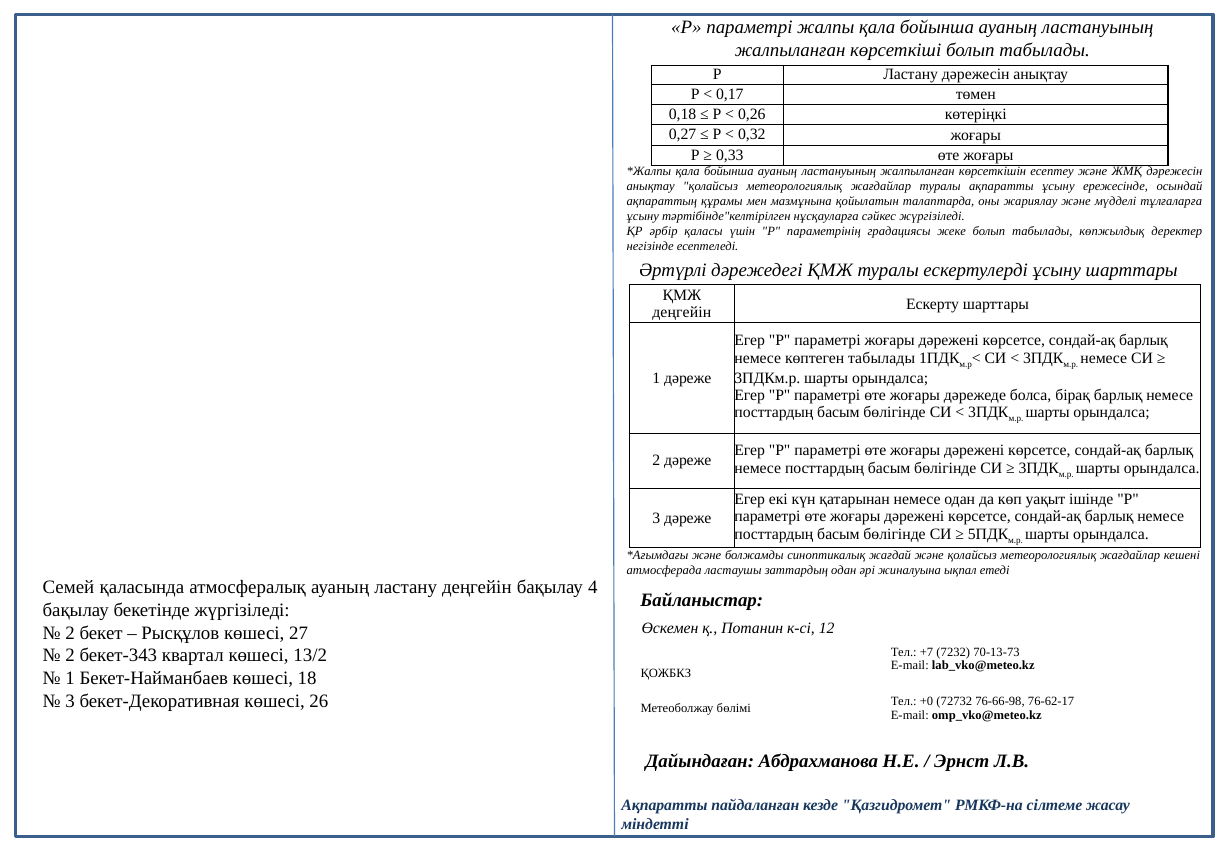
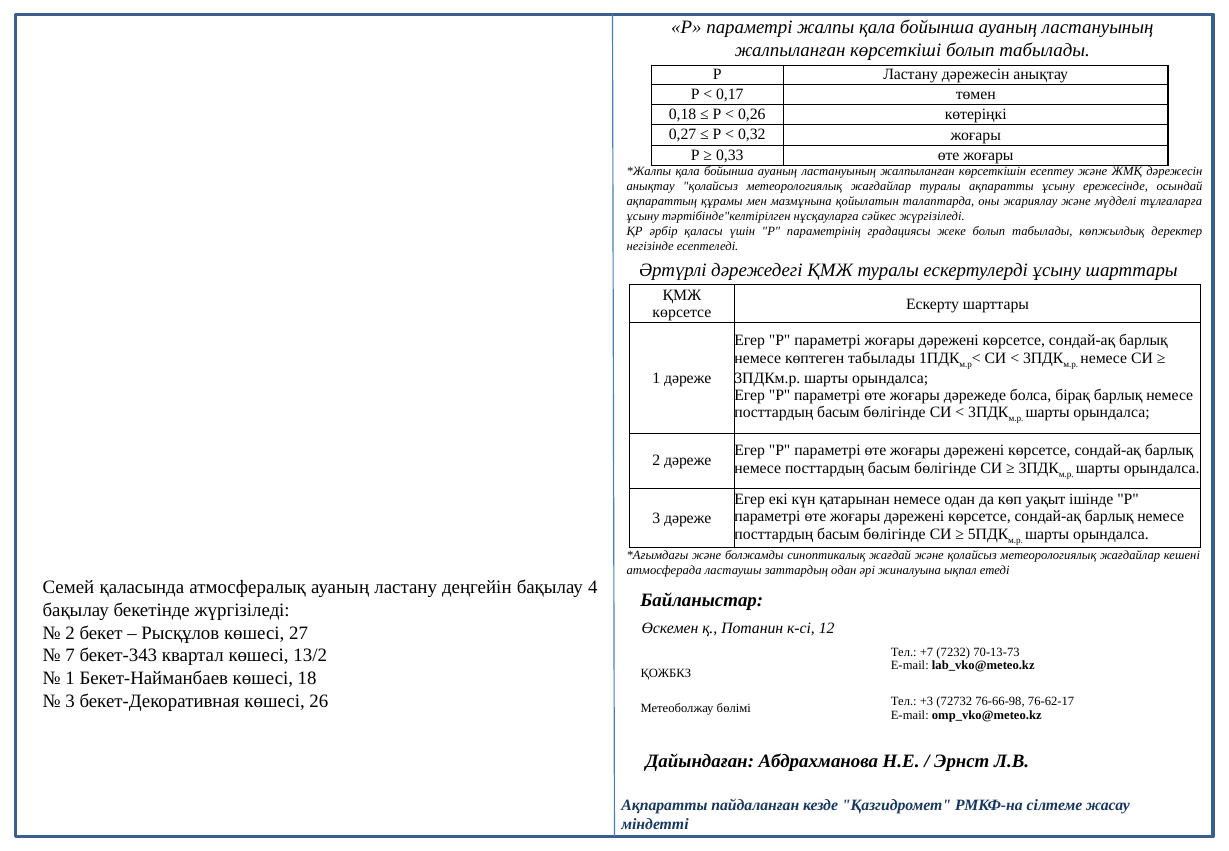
деңгейін at (682, 312): деңгейін -> көрсетсе
2 at (70, 655): 2 -> 7
+0: +0 -> +3
